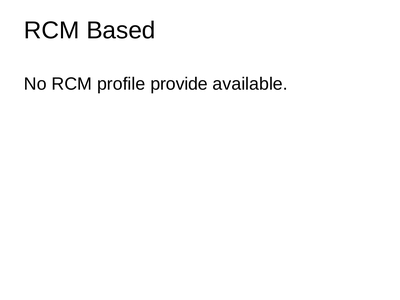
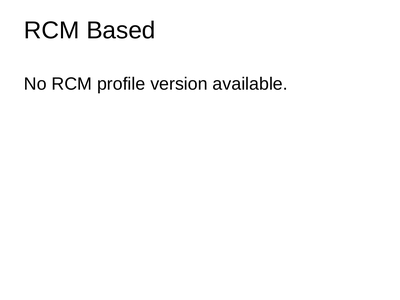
provide: provide -> version
